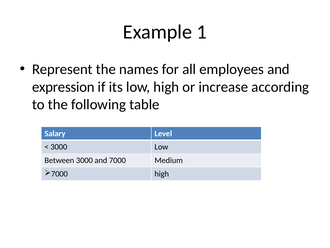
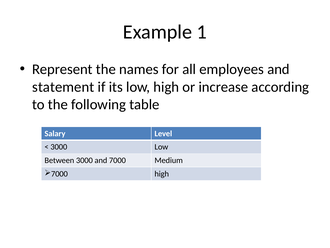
expression: expression -> statement
